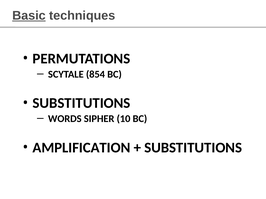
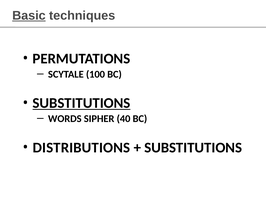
854: 854 -> 100
SUBSTITUTIONS at (81, 103) underline: none -> present
10: 10 -> 40
AMPLIFICATION: AMPLIFICATION -> DISTRIBUTIONS
